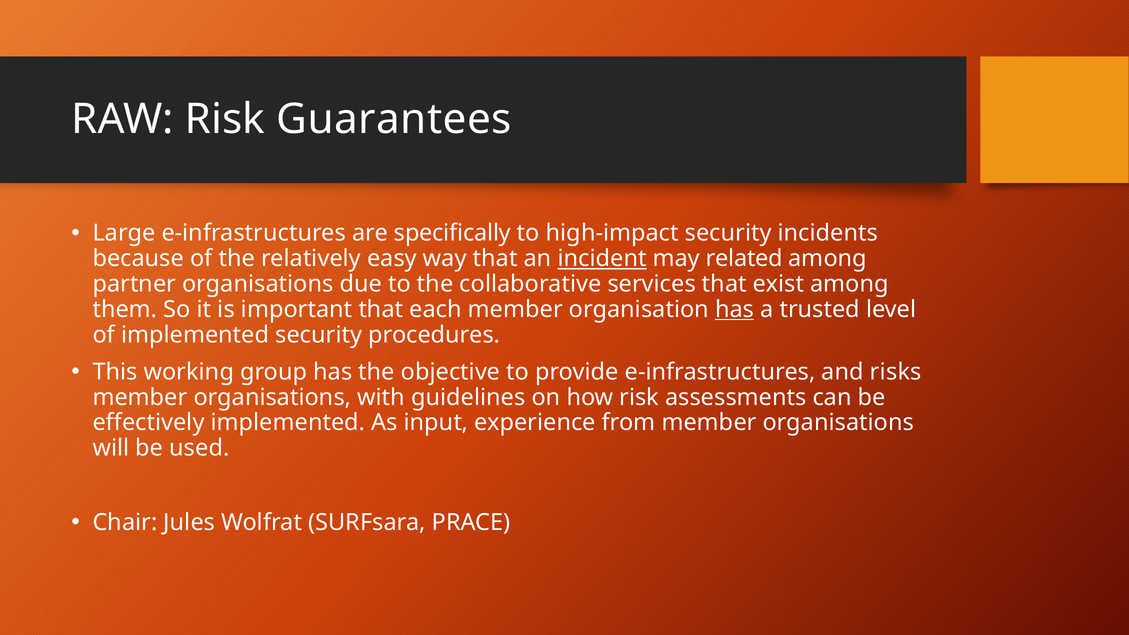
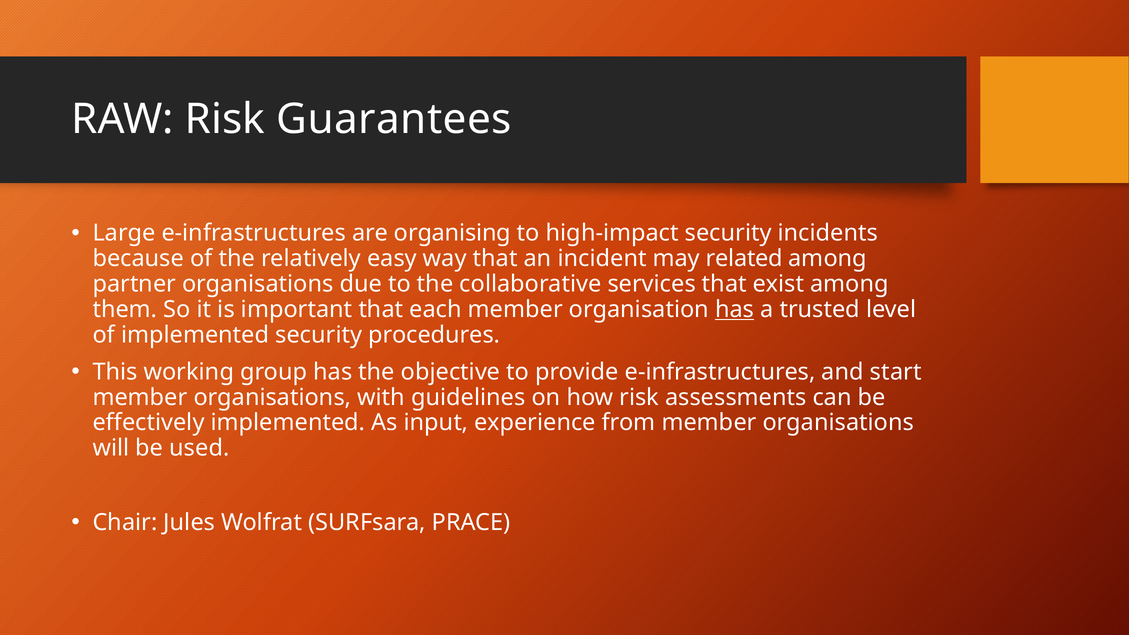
specifically: specifically -> organising
incident underline: present -> none
risks: risks -> start
